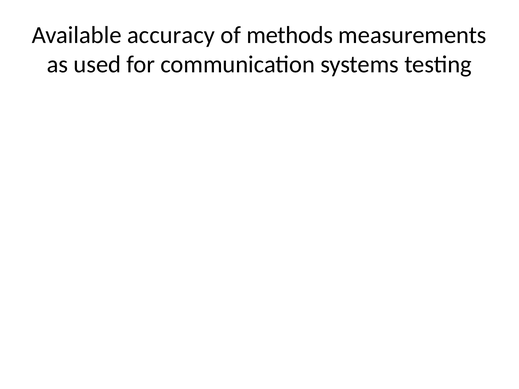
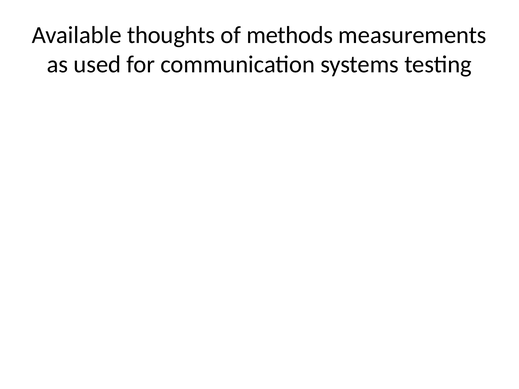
accuracy: accuracy -> thoughts
